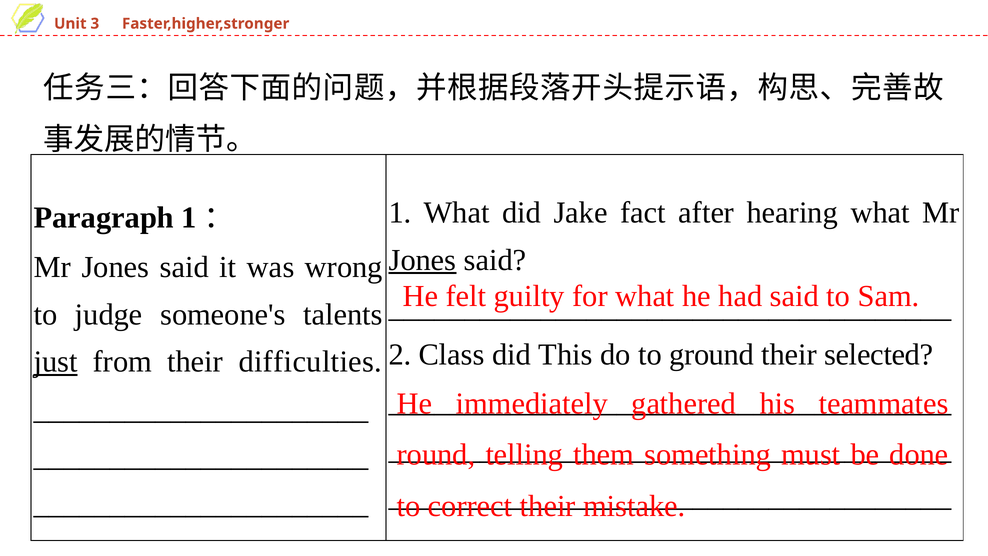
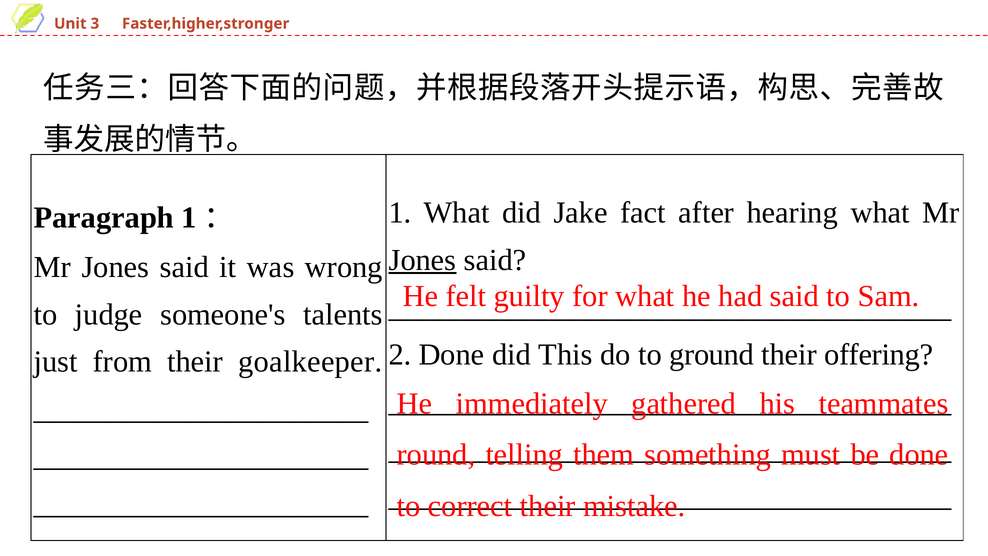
2 Class: Class -> Done
selected: selected -> offering
just underline: present -> none
difficulties: difficulties -> goalkeeper
